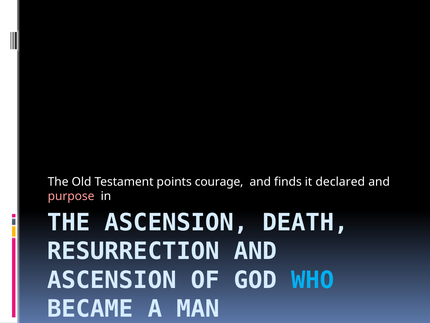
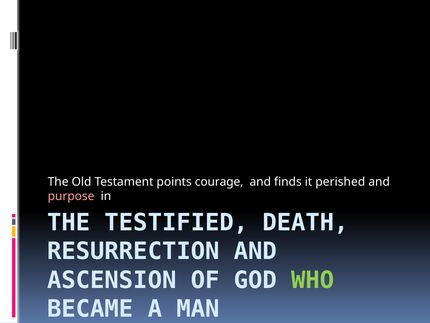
declared: declared -> perished
THE ASCENSION: ASCENSION -> TESTIFIED
WHO colour: light blue -> light green
